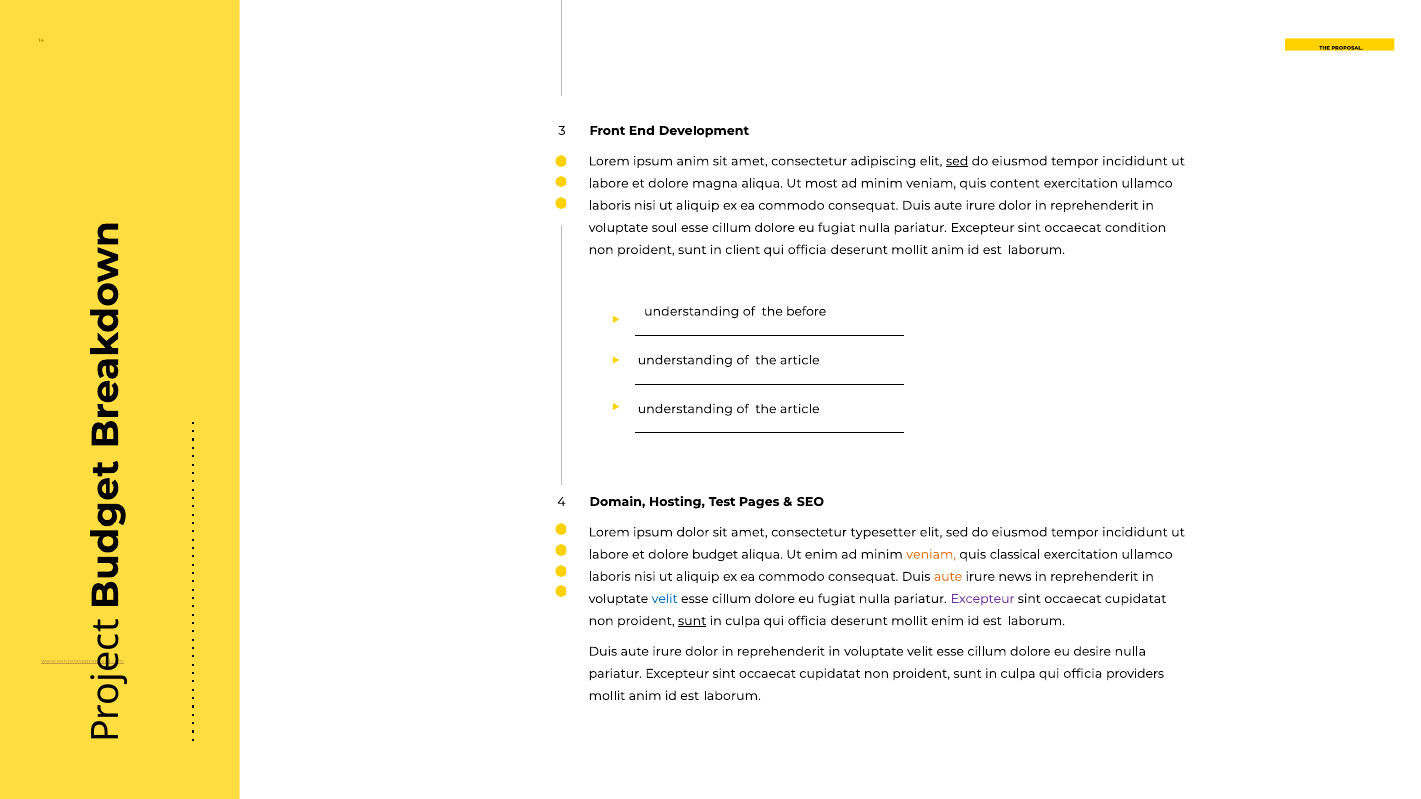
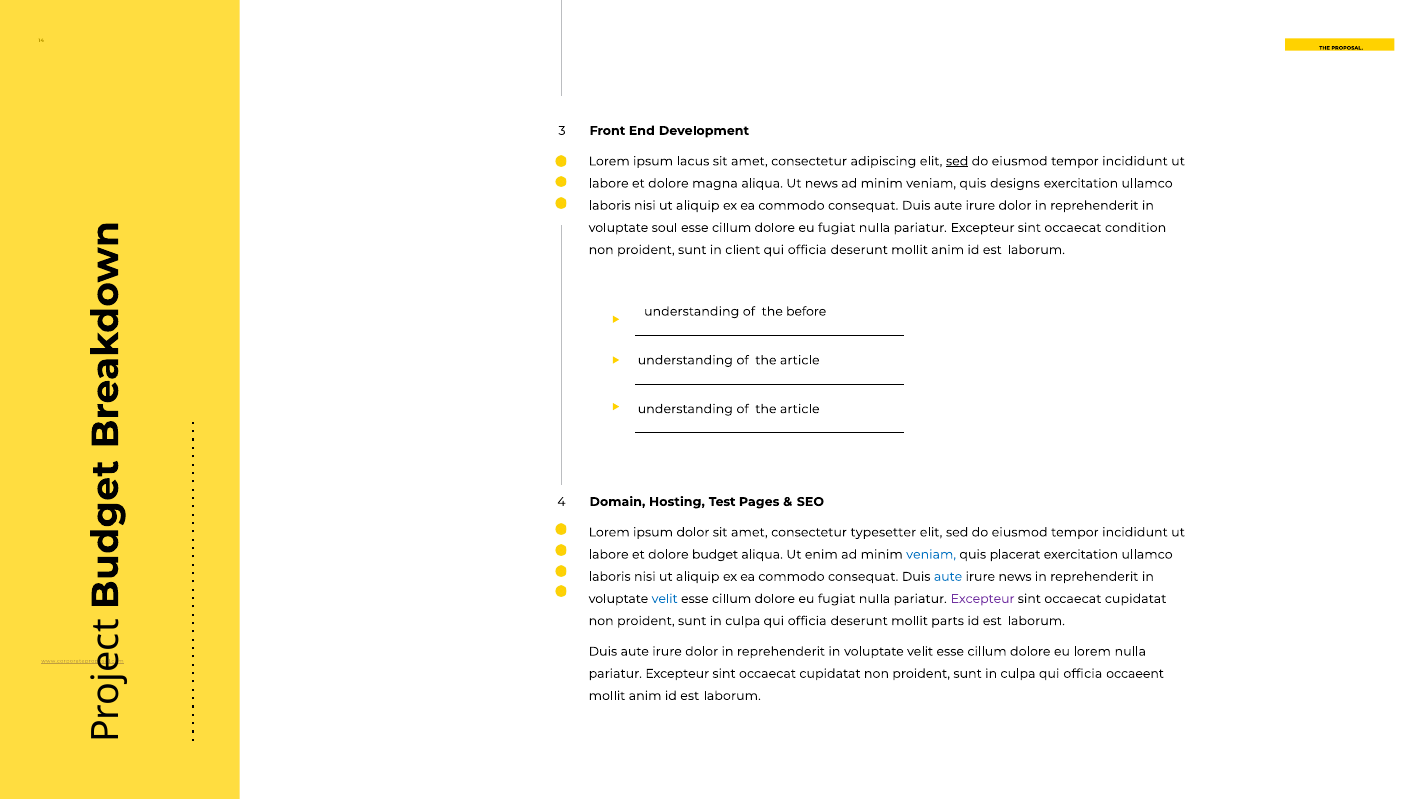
ipsum anim: anim -> lacus
Ut most: most -> news
content: content -> designs
veniam at (931, 555) colour: orange -> blue
classical: classical -> placerat
aute at (948, 577) colour: orange -> blue
sunt at (692, 621) underline: present -> none
mollit enim: enim -> parts
eu desire: desire -> lorem
providers: providers -> occaeent
